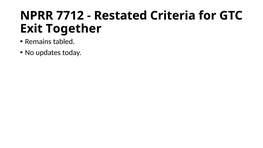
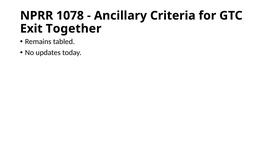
7712: 7712 -> 1078
Restated: Restated -> Ancillary
